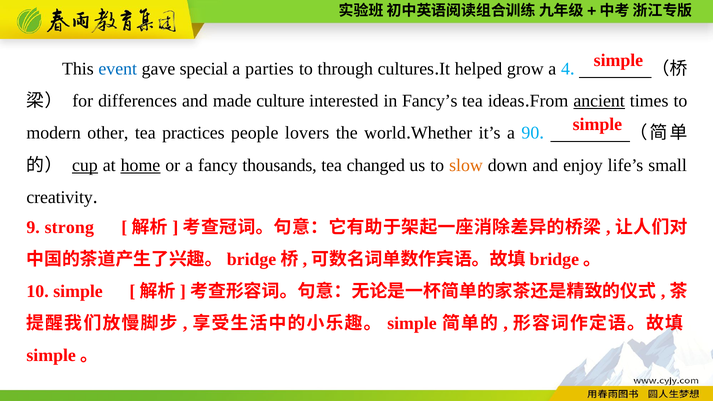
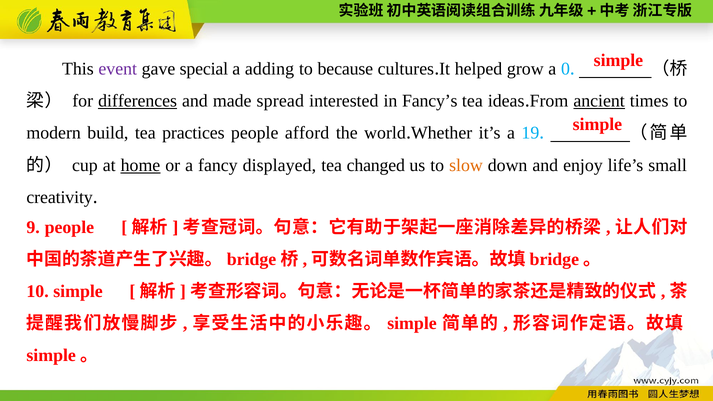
event colour: blue -> purple
parties: parties -> adding
through: through -> because
4: 4 -> 0
differences underline: none -> present
culture: culture -> spread
other: other -> build
lovers: lovers -> afford
90: 90 -> 19
cup underline: present -> none
thousands: thousands -> displayed
9 strong: strong -> people
